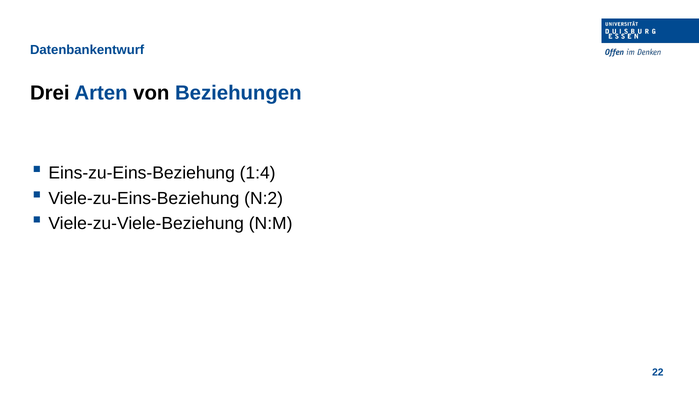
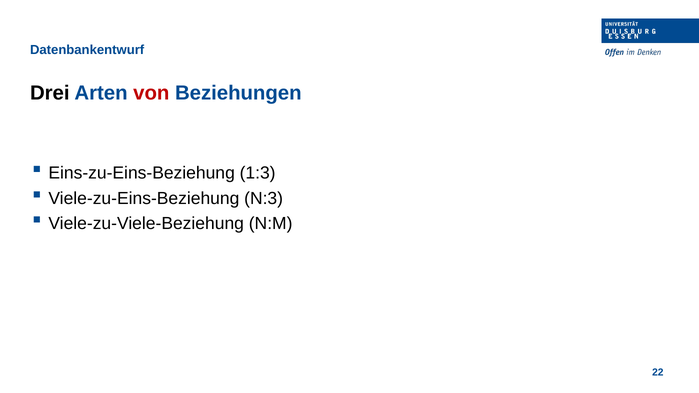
von colour: black -> red
1:4: 1:4 -> 1:3
N:2: N:2 -> N:3
